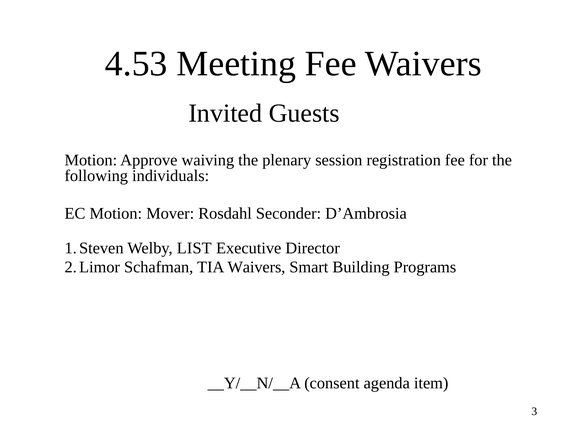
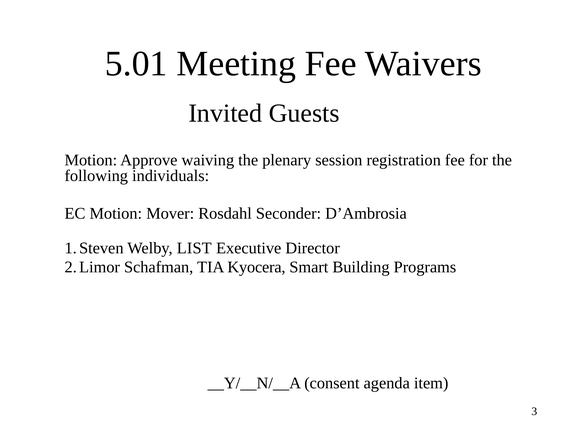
4.53: 4.53 -> 5.01
TIA Waivers: Waivers -> Kyocera
